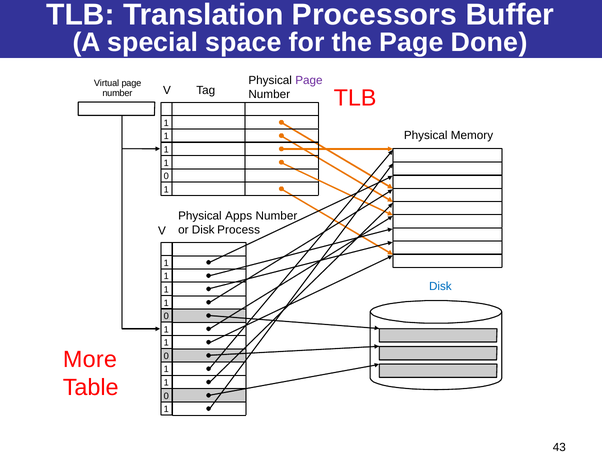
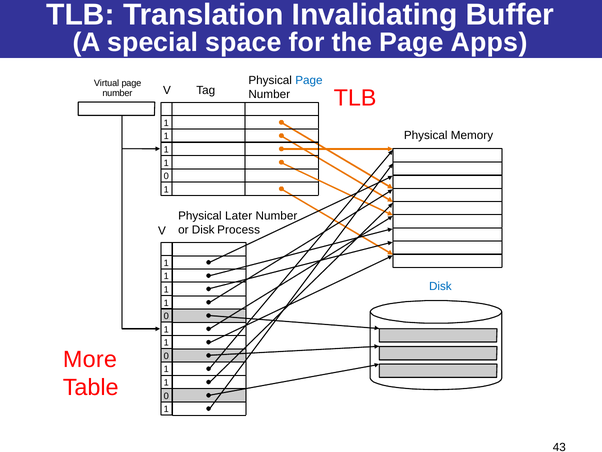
Processors: Processors -> Invalidating
Done: Done -> Apps
Page at (309, 80) colour: purple -> blue
Apps: Apps -> Later
